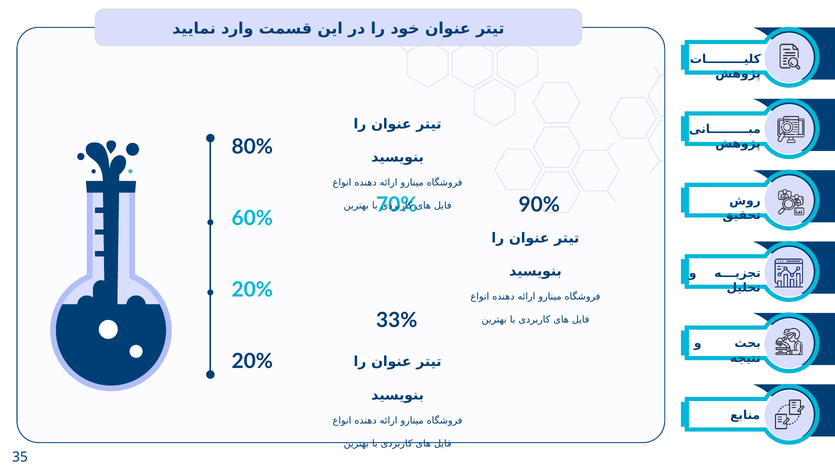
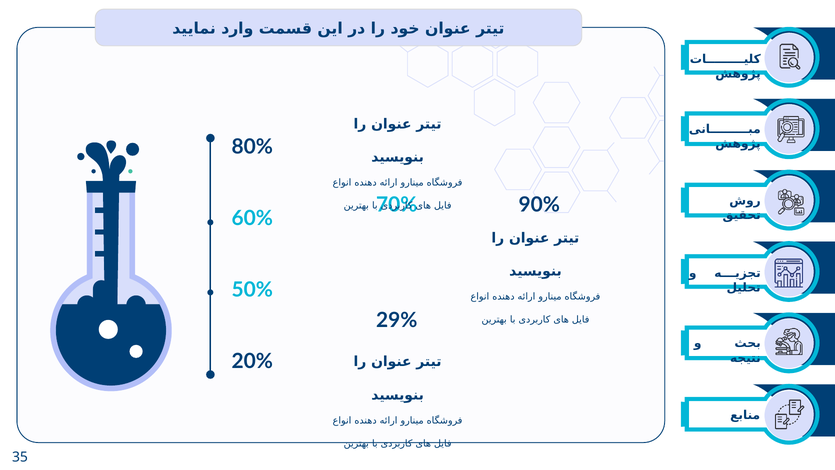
20% at (252, 290): 20% -> 50%
33%: 33% -> 29%
